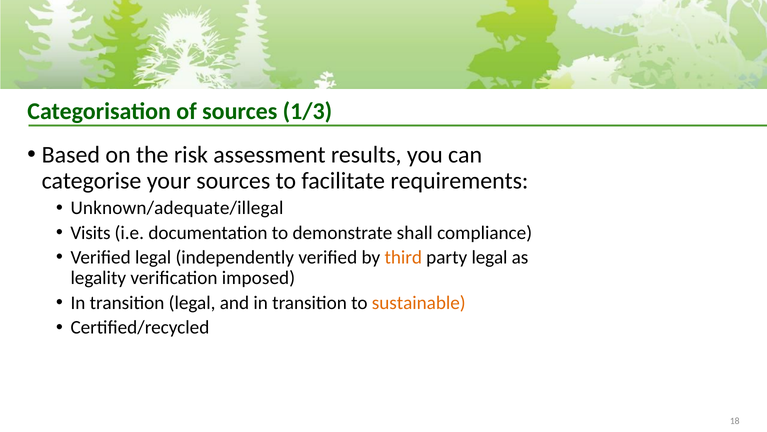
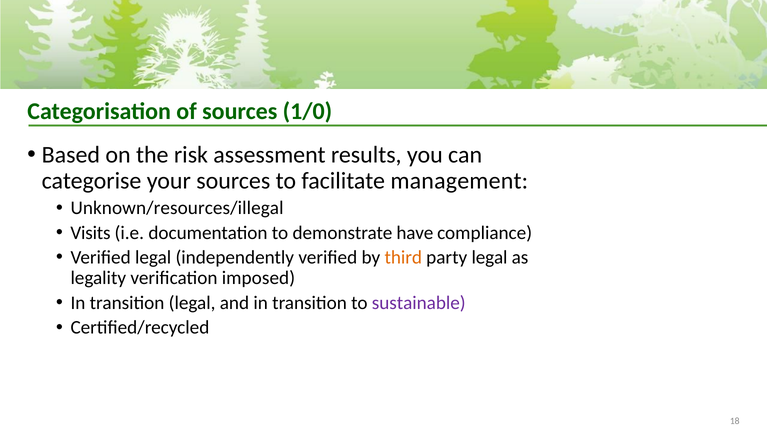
1/3: 1/3 -> 1/0
requirements: requirements -> management
Unknown/adequate/illegal: Unknown/adequate/illegal -> Unknown/resources/illegal
shall: shall -> have
sustainable colour: orange -> purple
